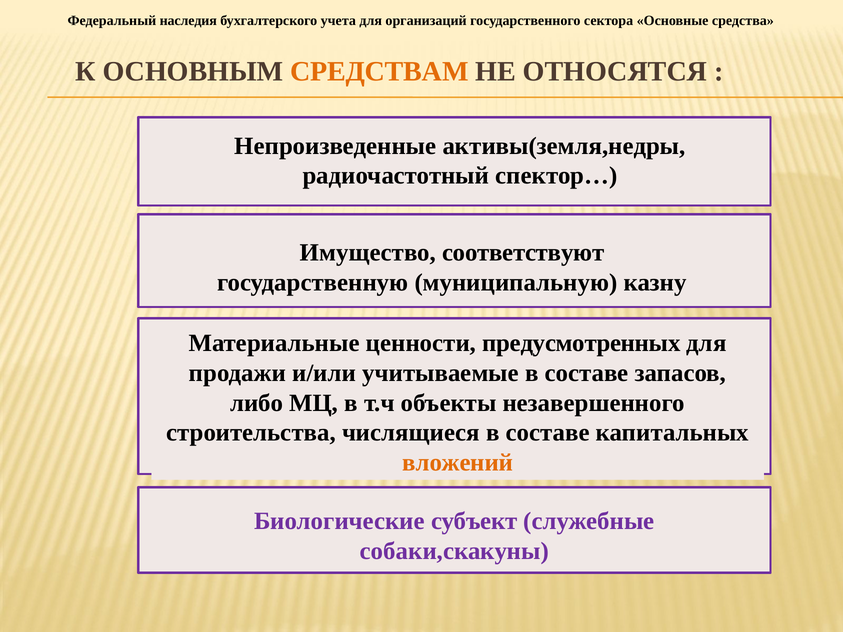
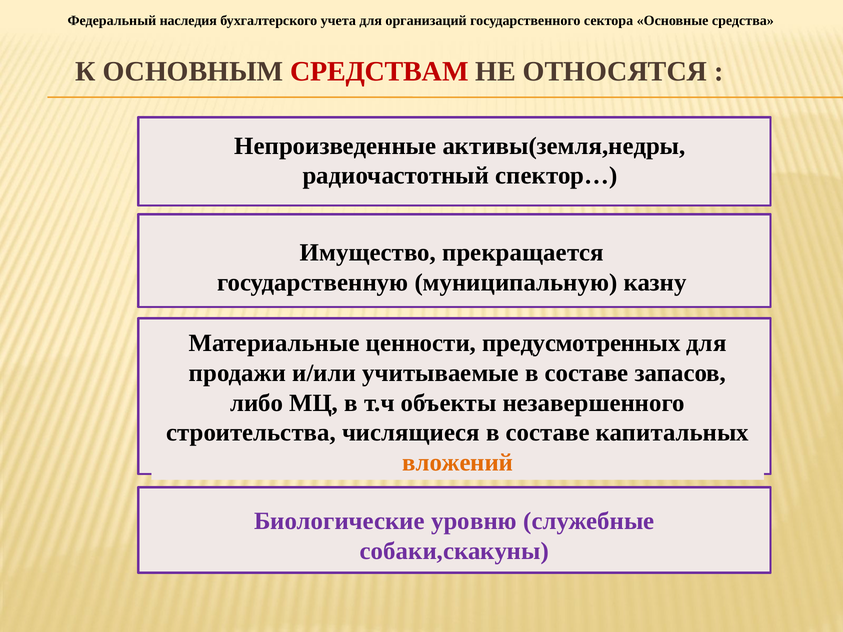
СРЕДСТВАМ colour: orange -> red
соответствуют: соответствуют -> прекращается
субъект: субъект -> уровню
